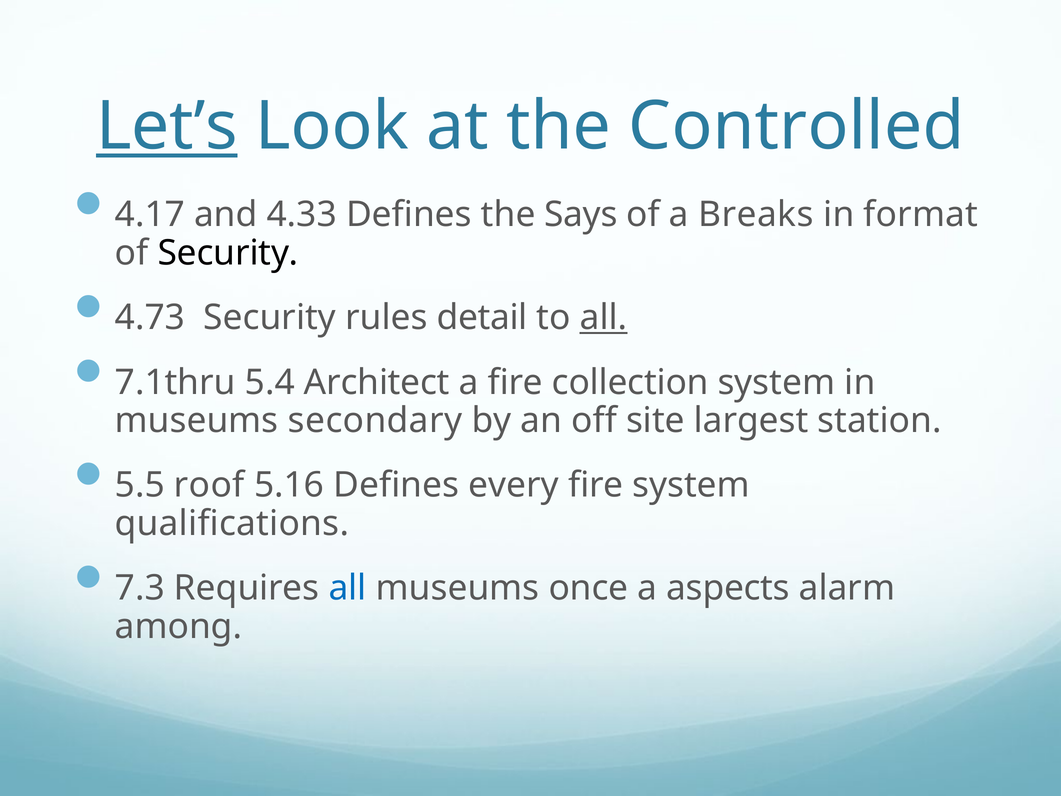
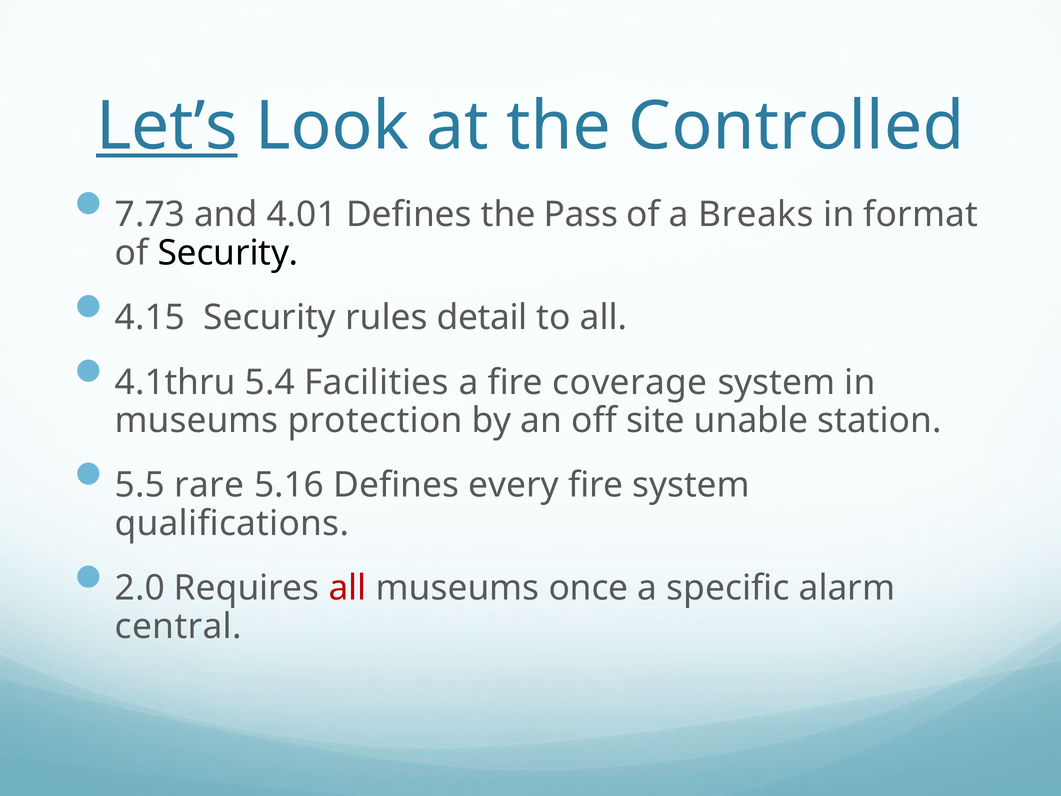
4.17: 4.17 -> 7.73
4.33: 4.33 -> 4.01
Says: Says -> Pass
4.73: 4.73 -> 4.15
all at (604, 318) underline: present -> none
7.1thru: 7.1thru -> 4.1thru
Architect: Architect -> Facilities
collection: collection -> coverage
secondary: secondary -> protection
largest: largest -> unable
roof: roof -> rare
7.3: 7.3 -> 2.0
all at (348, 588) colour: blue -> red
aspects: aspects -> specific
among: among -> central
